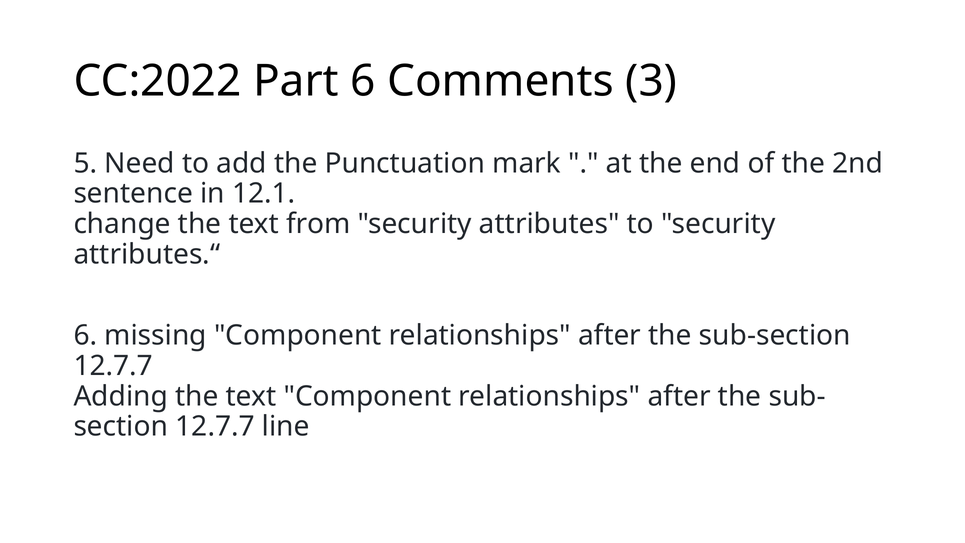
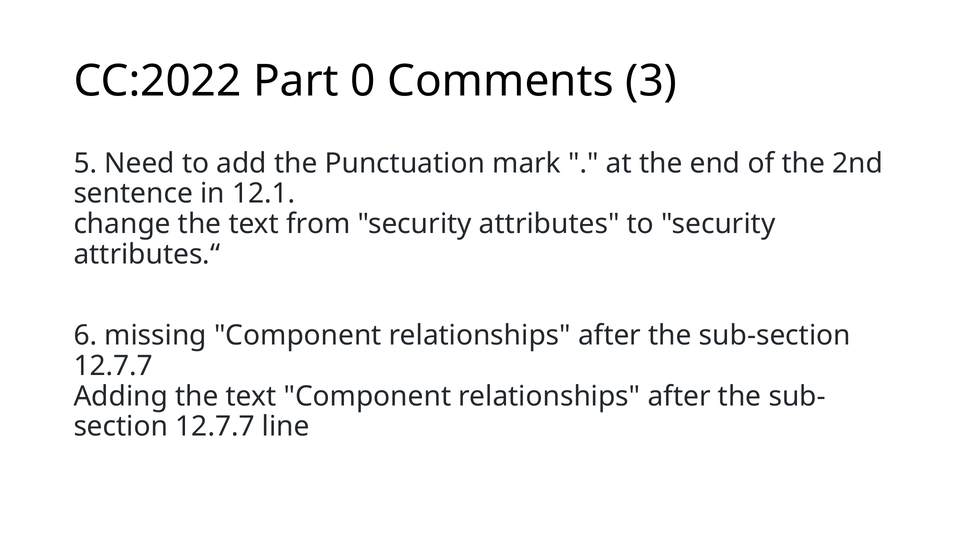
Part 6: 6 -> 0
